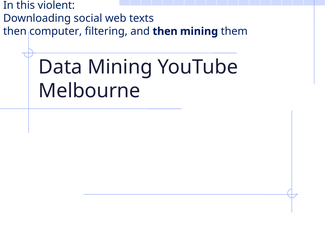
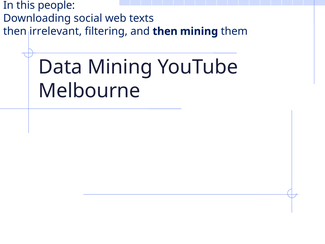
violent: violent -> people
computer: computer -> irrelevant
